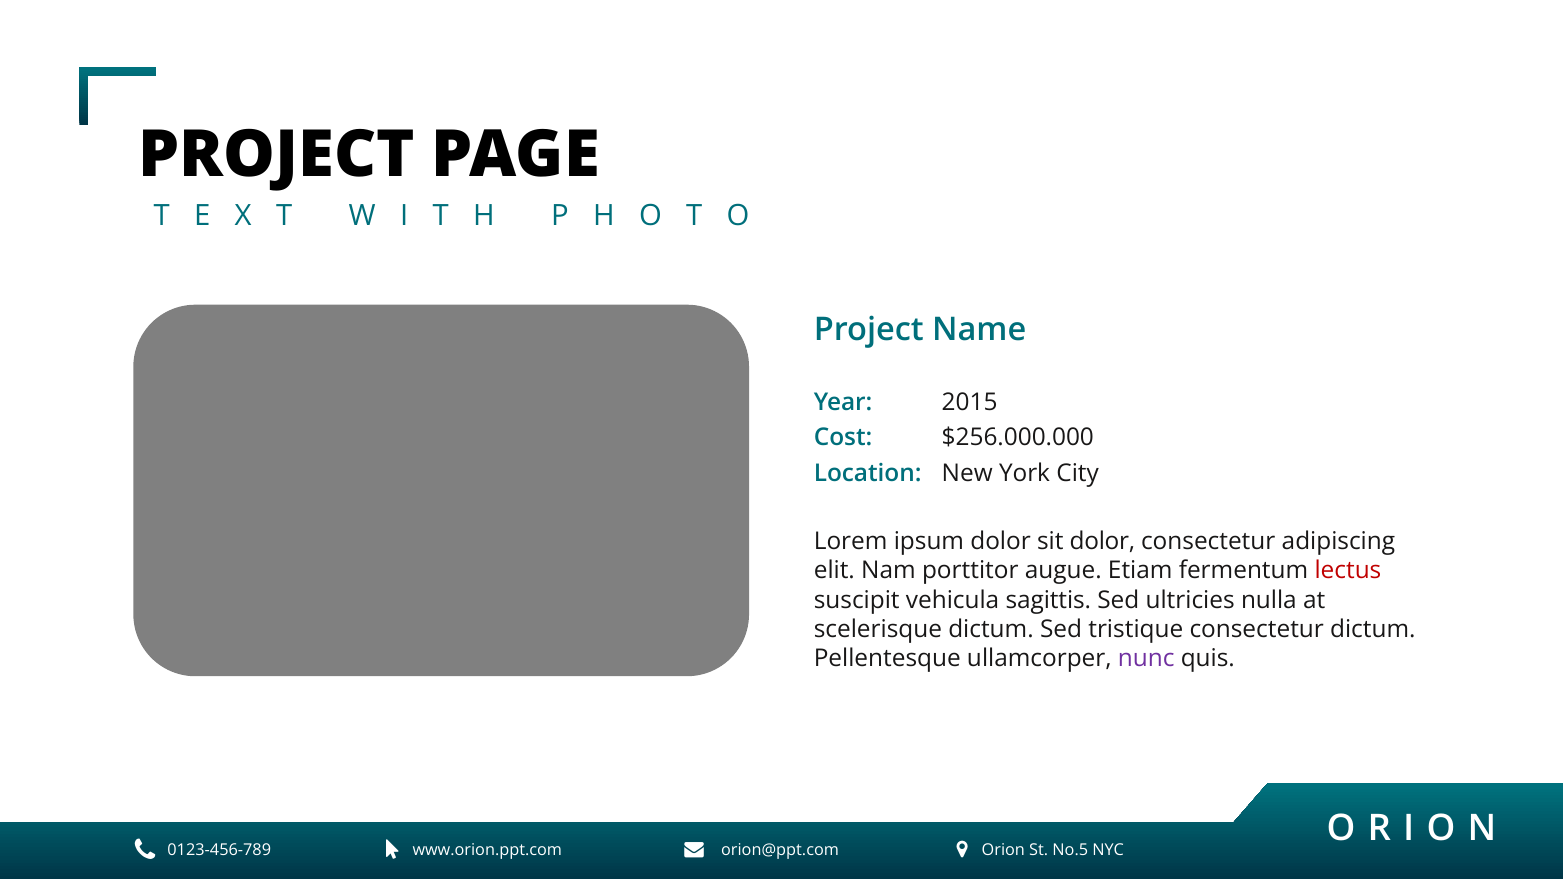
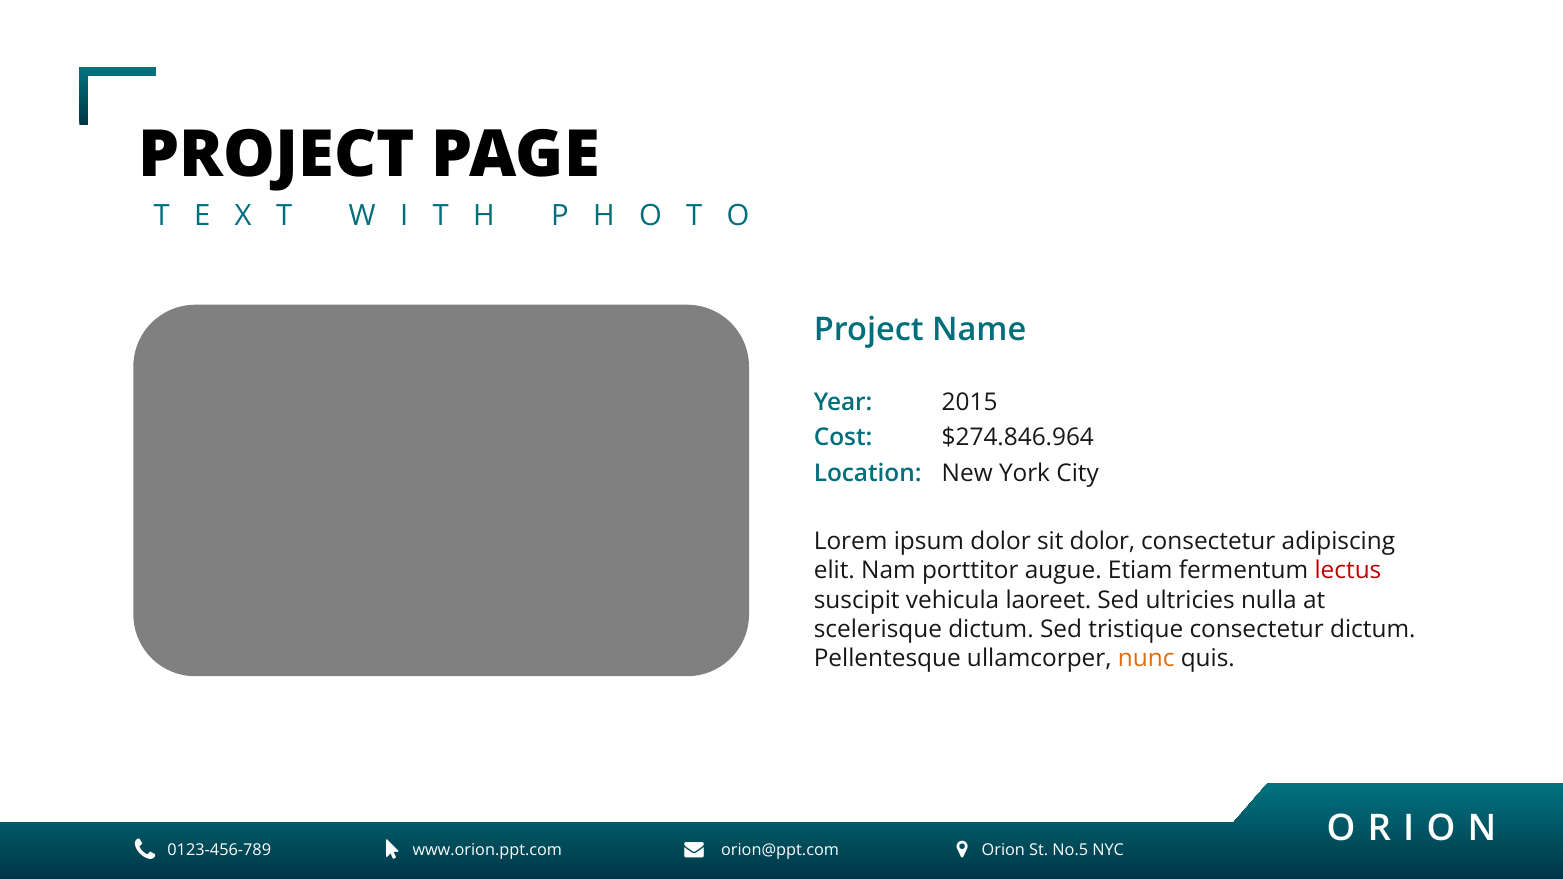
$256.000.000: $256.000.000 -> $274.846.964
sagittis: sagittis -> laoreet
nunc colour: purple -> orange
